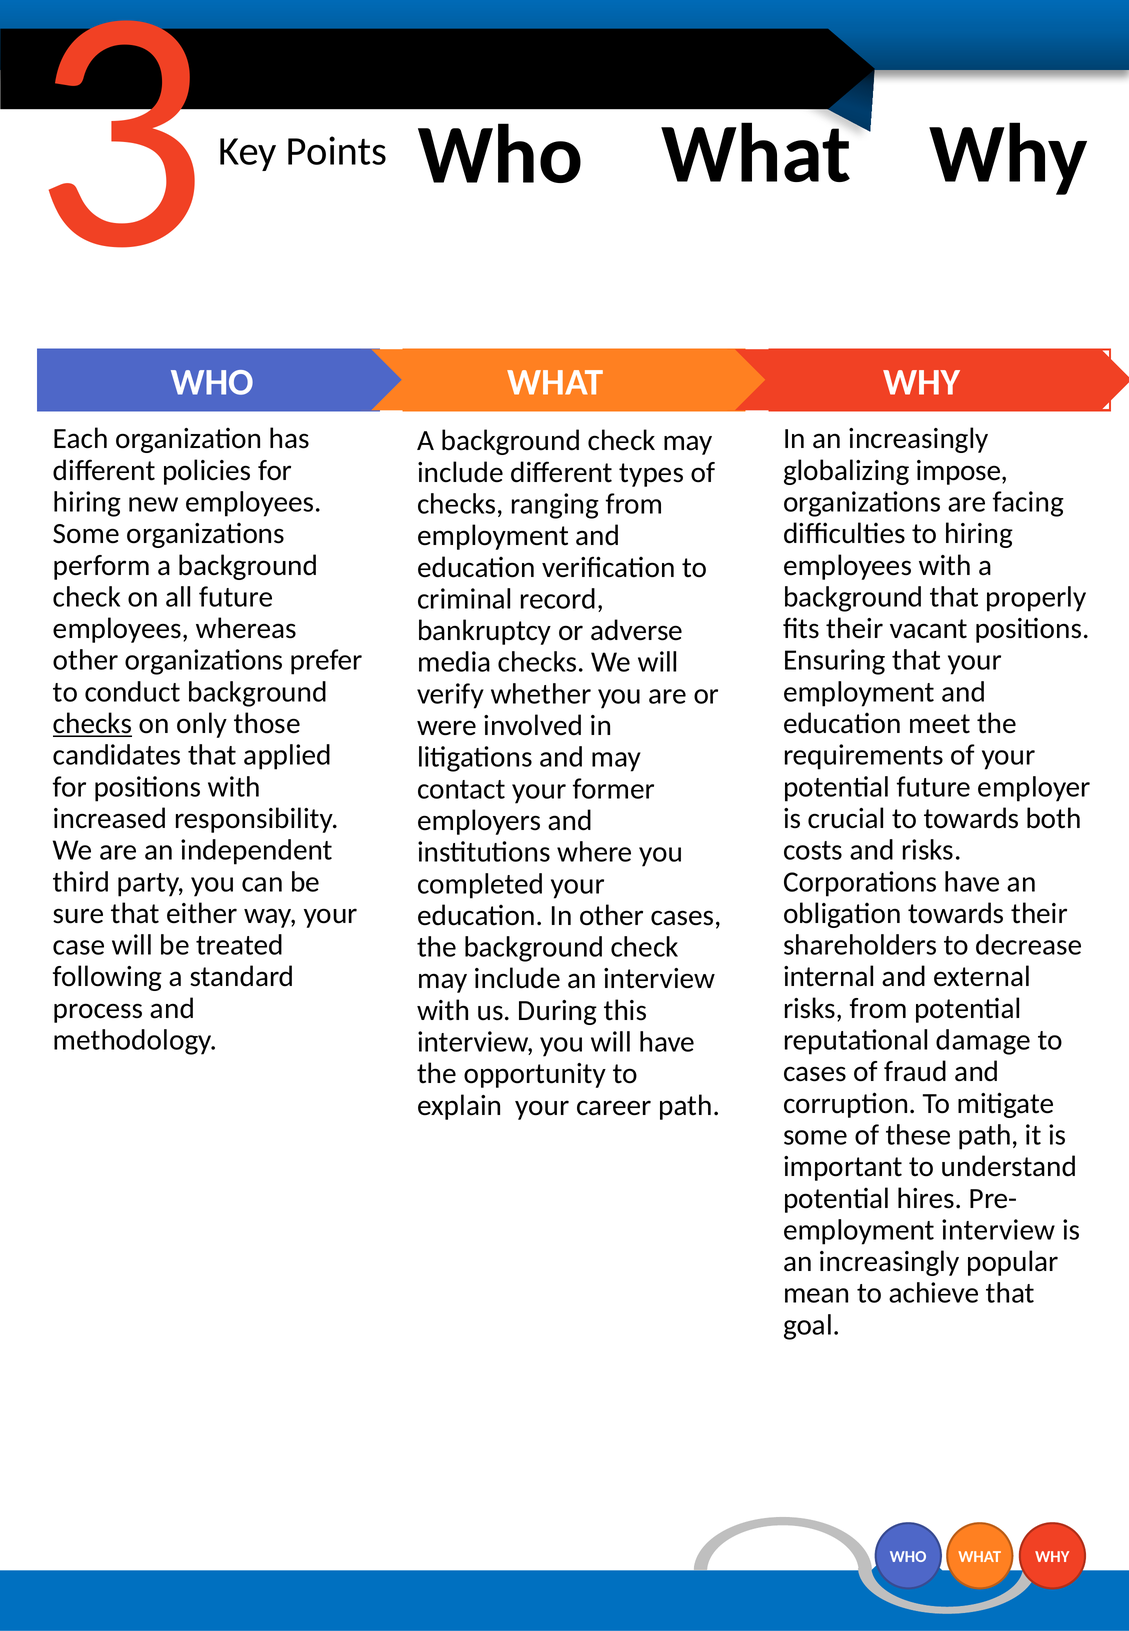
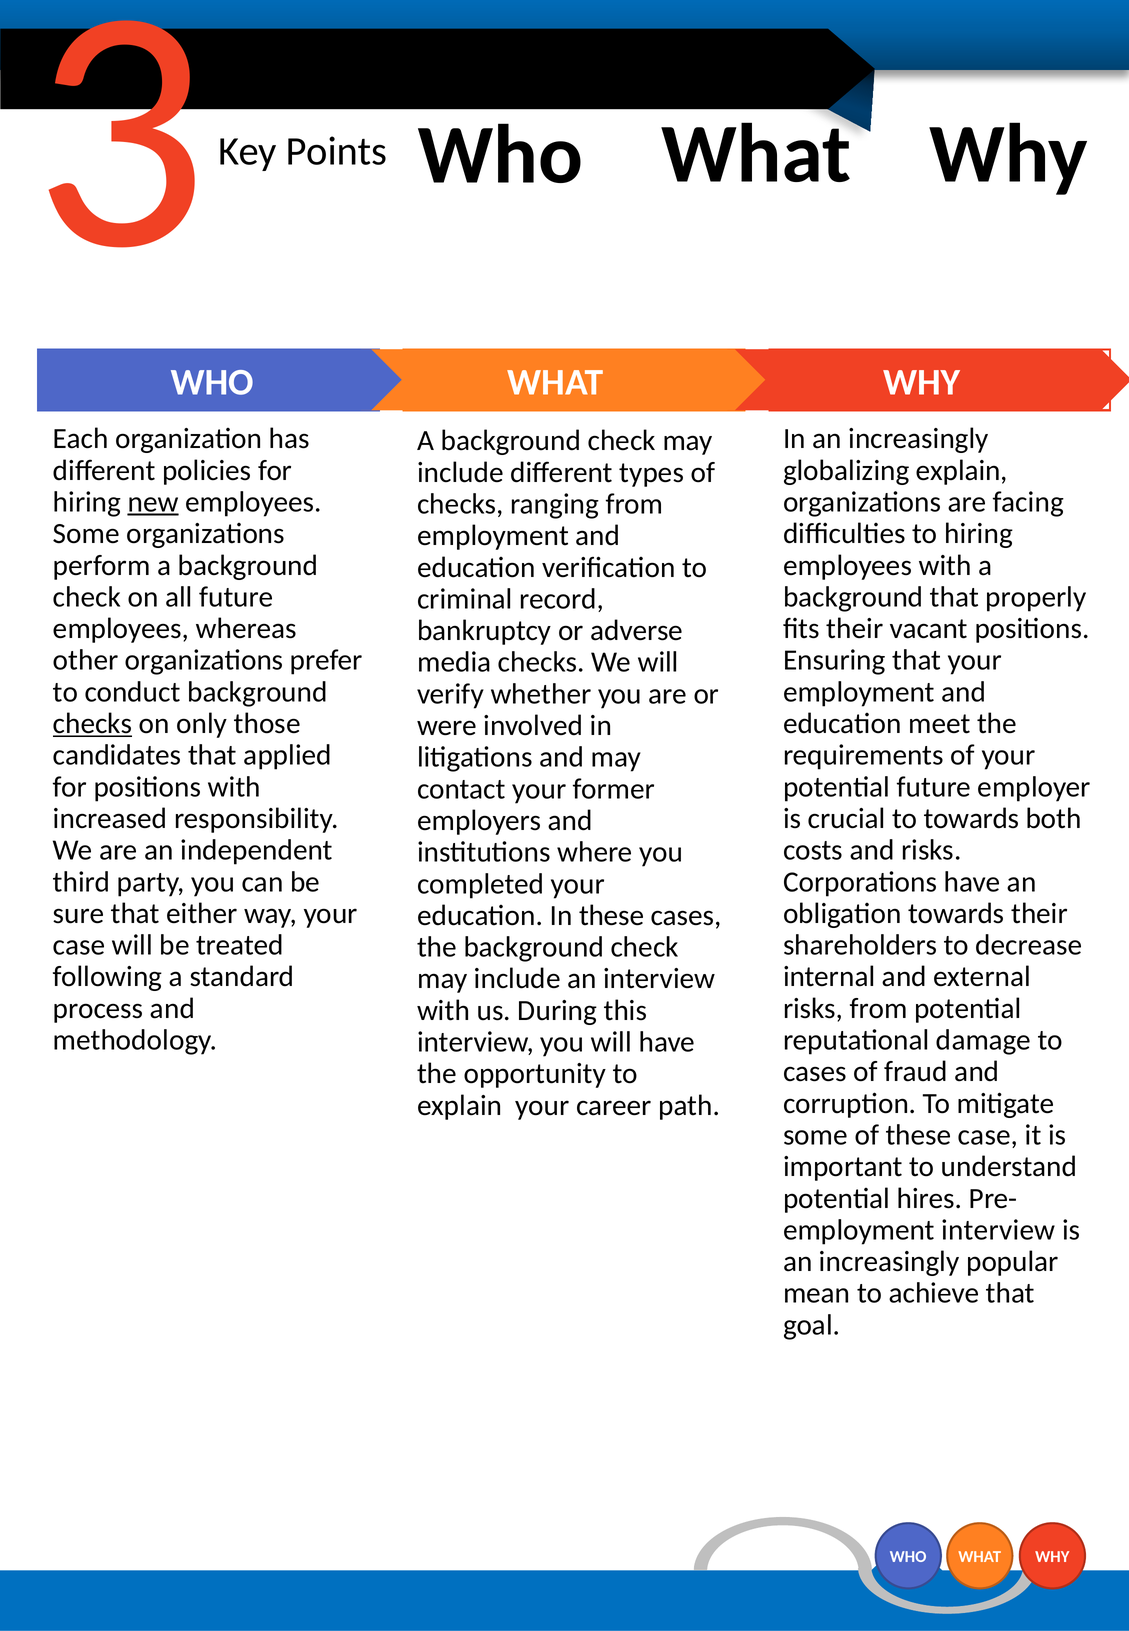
globalizing impose: impose -> explain
new underline: none -> present
In other: other -> these
these path: path -> case
